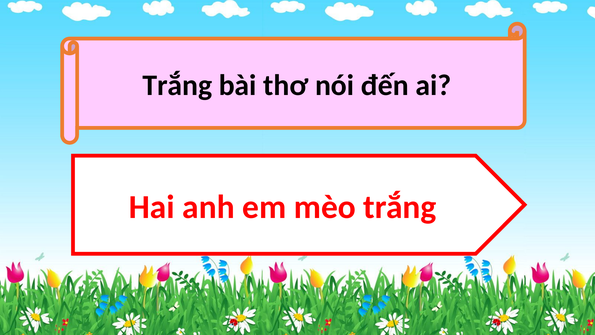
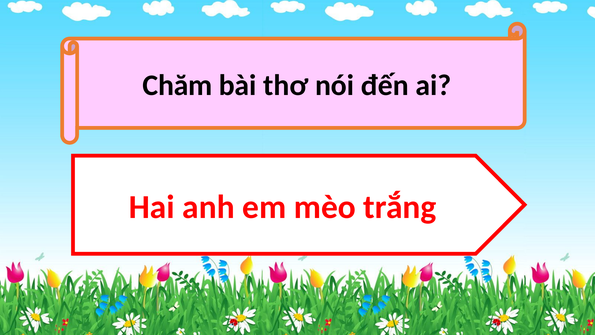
Trắng at (177, 85): Trắng -> Chăm
